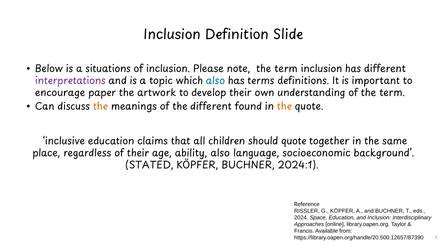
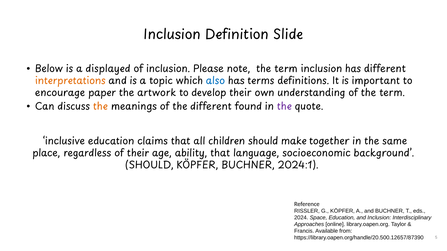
situations: situations -> displayed
interpretations colour: purple -> orange
the at (284, 107) colour: orange -> purple
should quote: quote -> make
ability also: also -> that
STATED at (149, 165): STATED -> SHOULD
